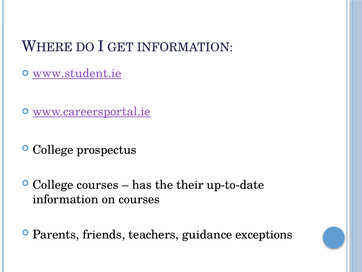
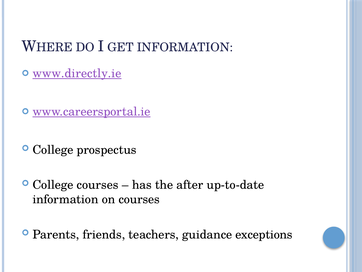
www.student.ie: www.student.ie -> www.directly.ie
their: their -> after
